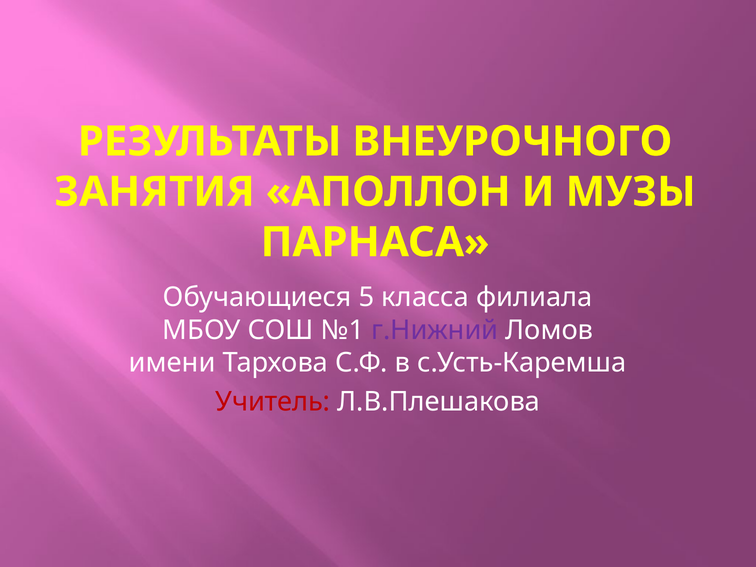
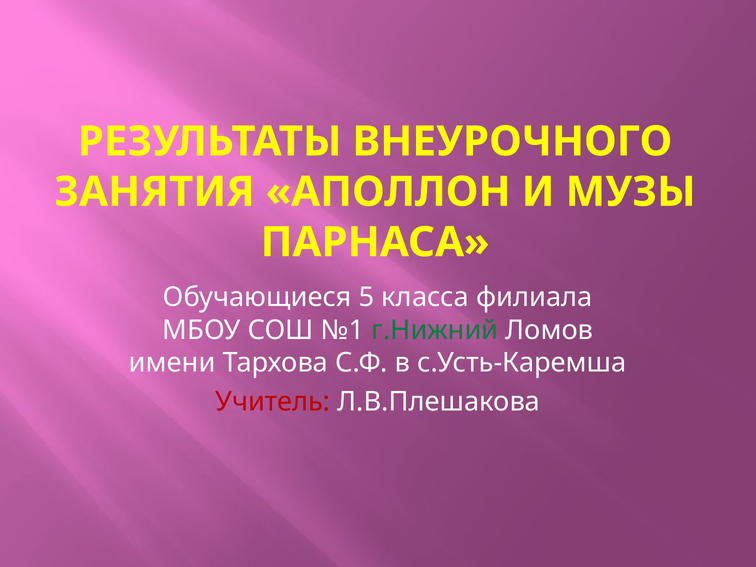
г.Нижний colour: purple -> green
